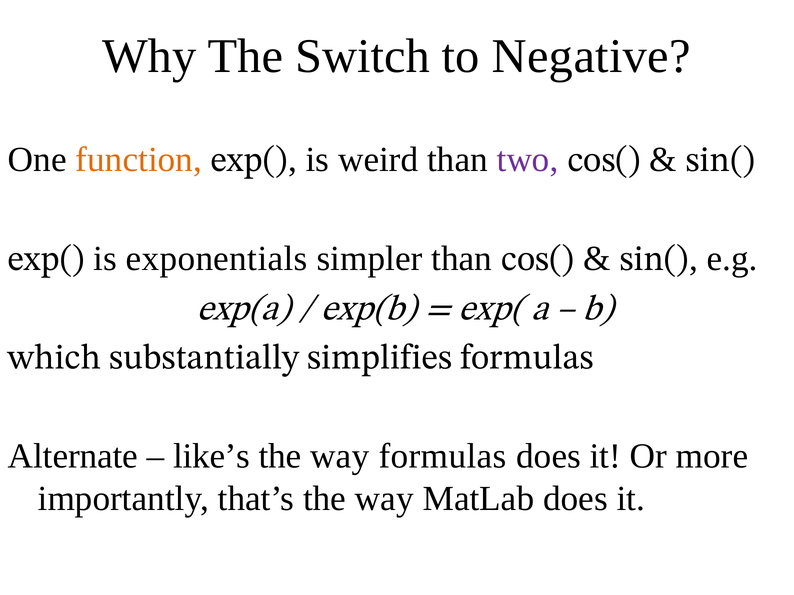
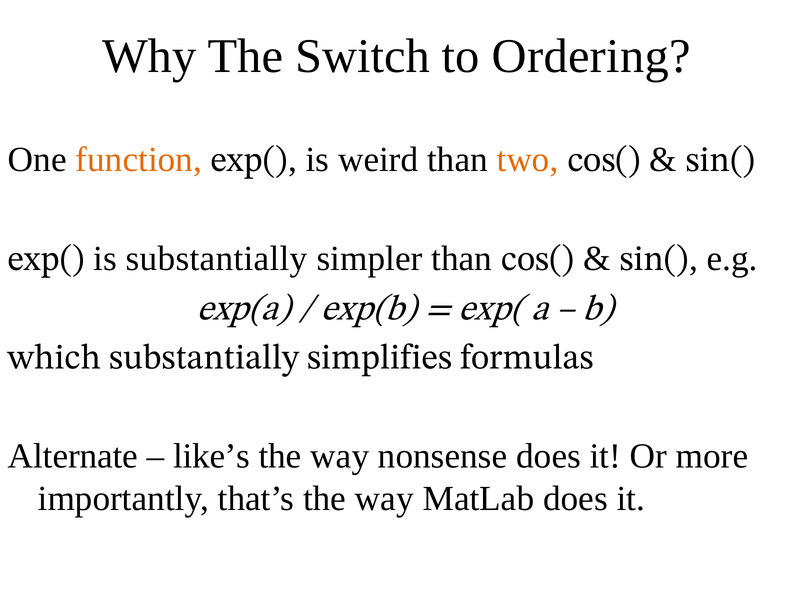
Negative: Negative -> Ordering
two colour: purple -> orange
is exponentials: exponentials -> substantially
way formulas: formulas -> nonsense
